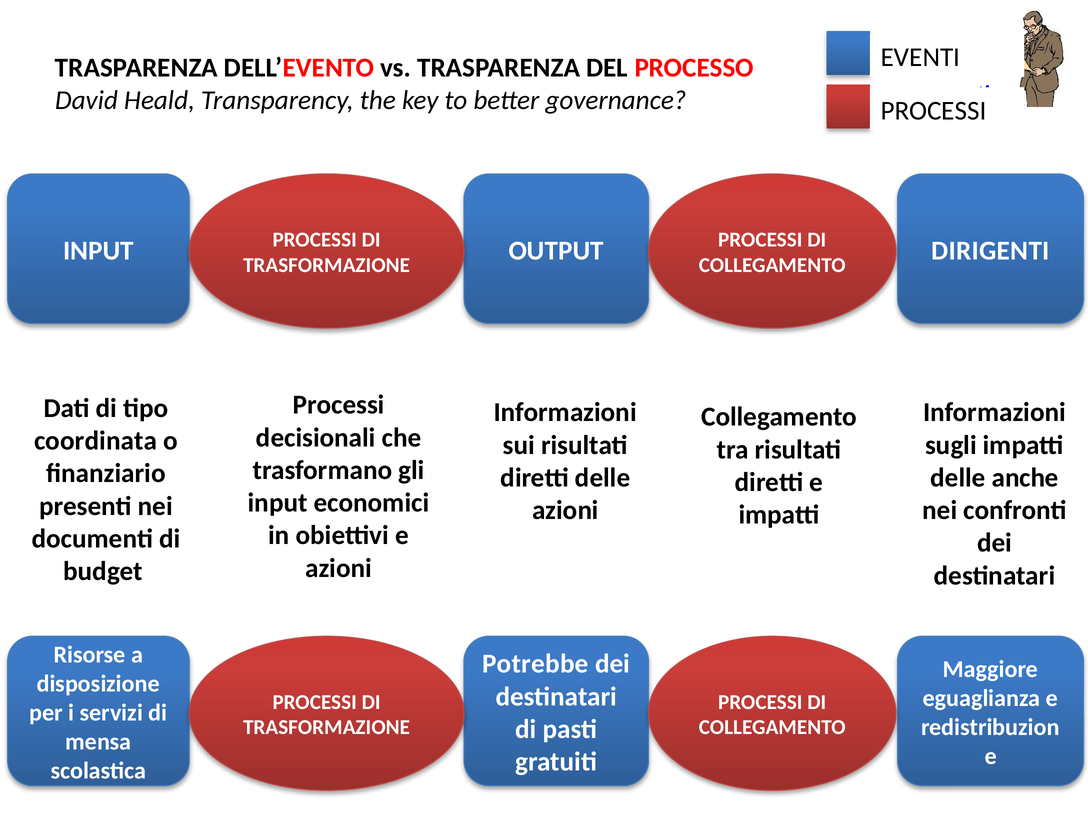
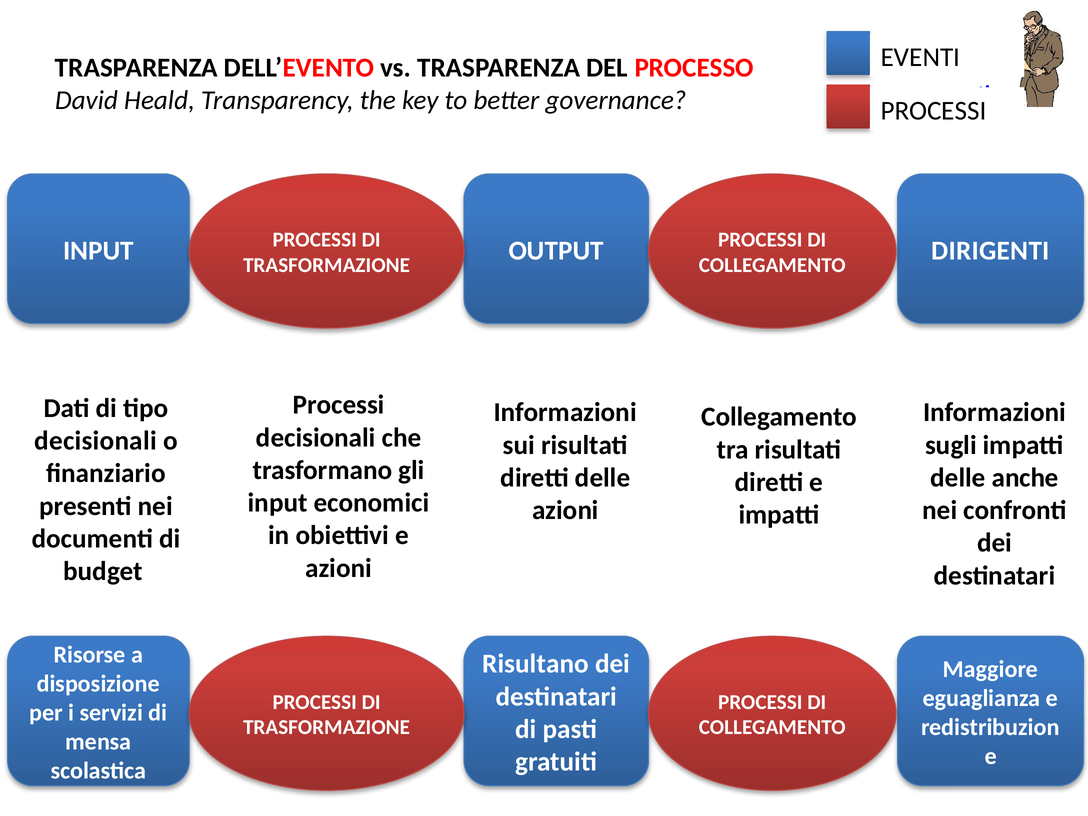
coordinata at (96, 441): coordinata -> decisionali
Potrebbe: Potrebbe -> Risultano
